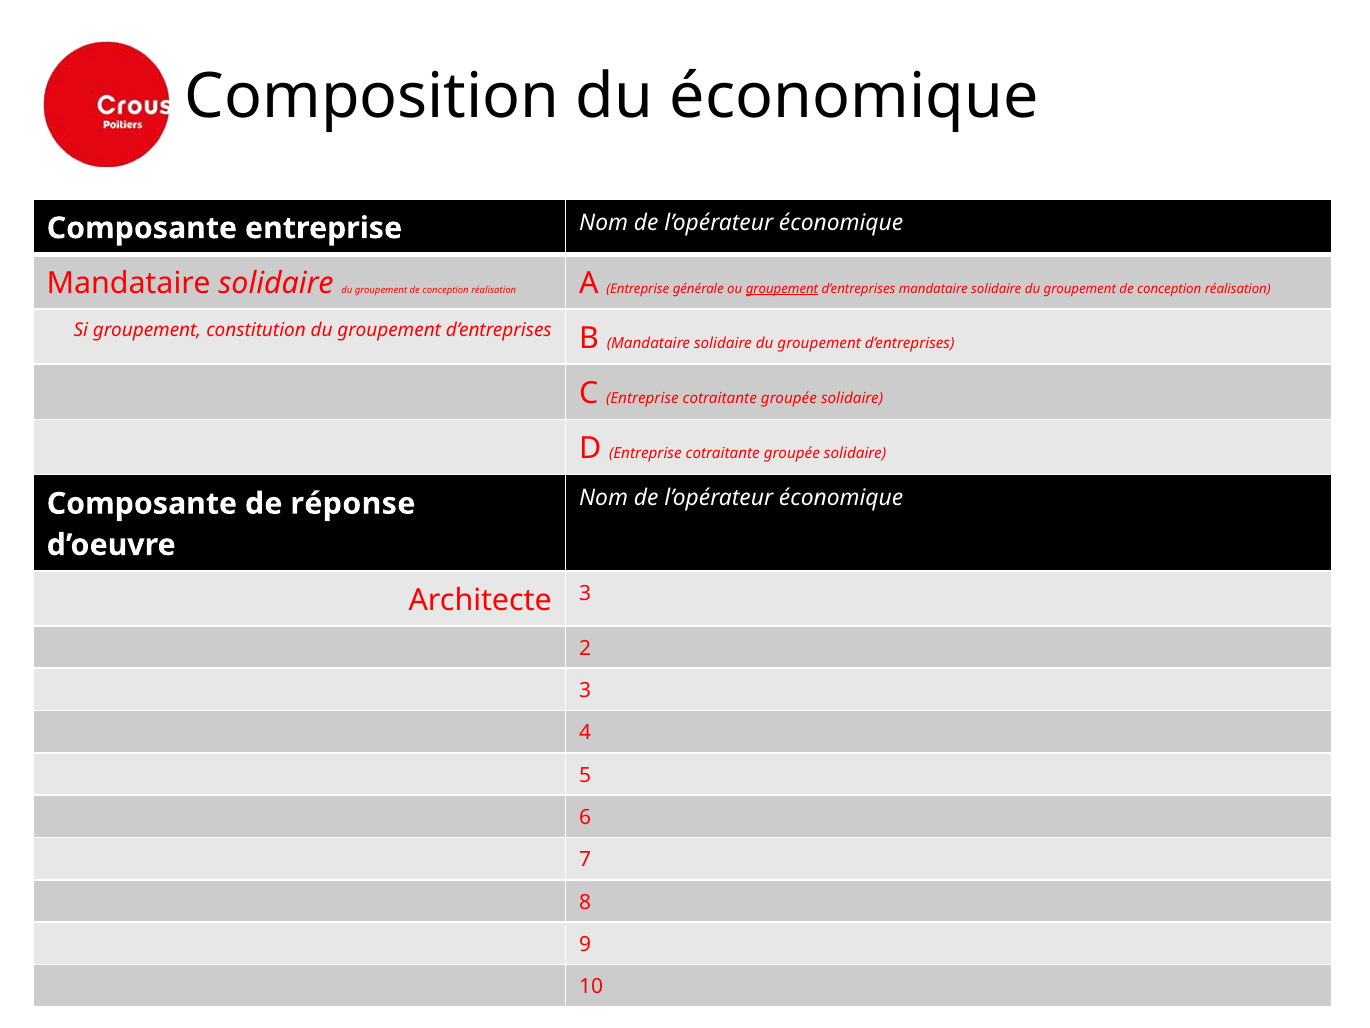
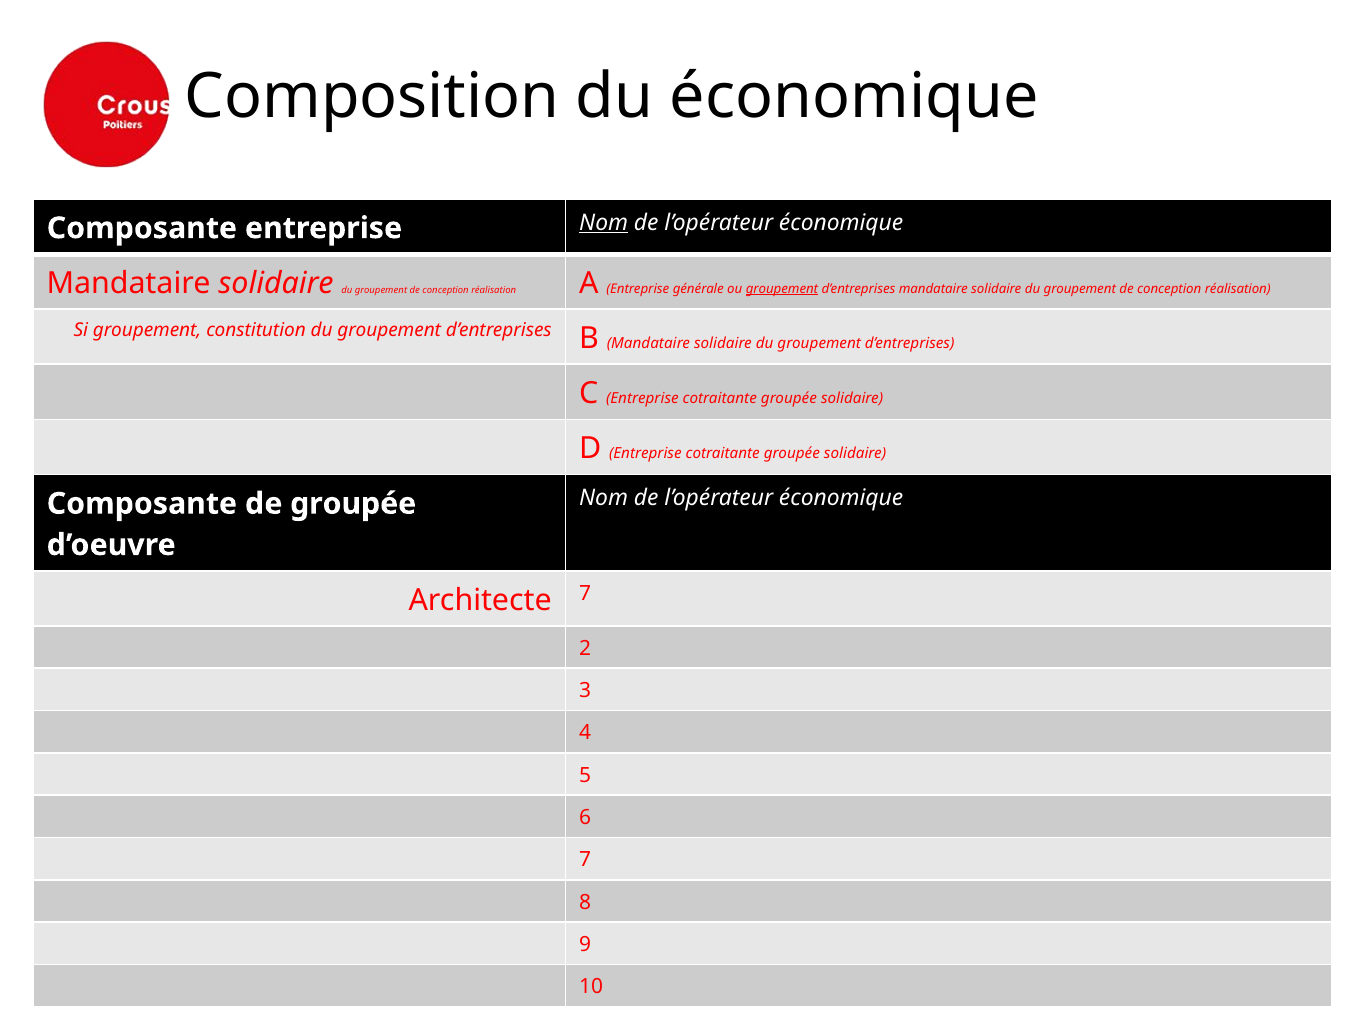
Nom at (604, 223) underline: none -> present
de réponse: réponse -> groupée
Architecte 3: 3 -> 7
